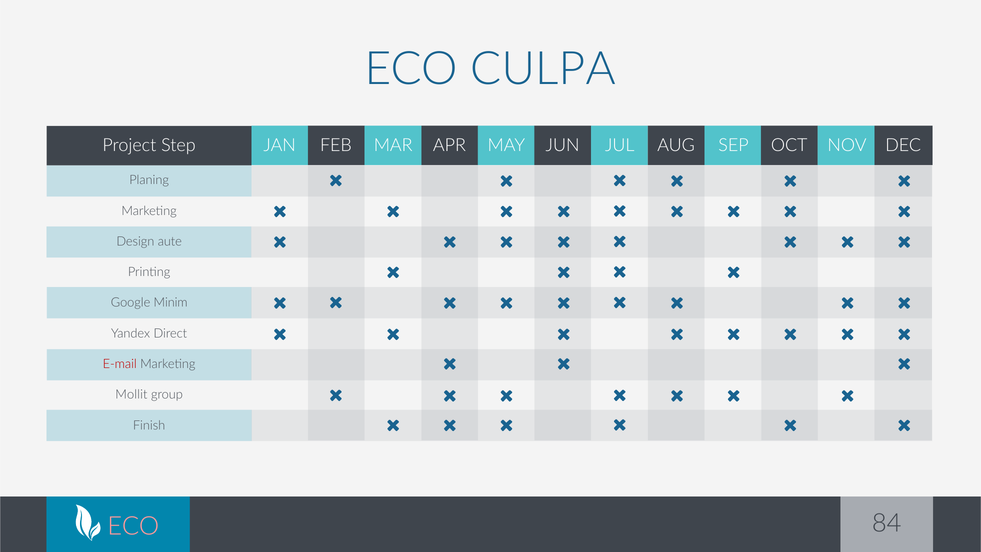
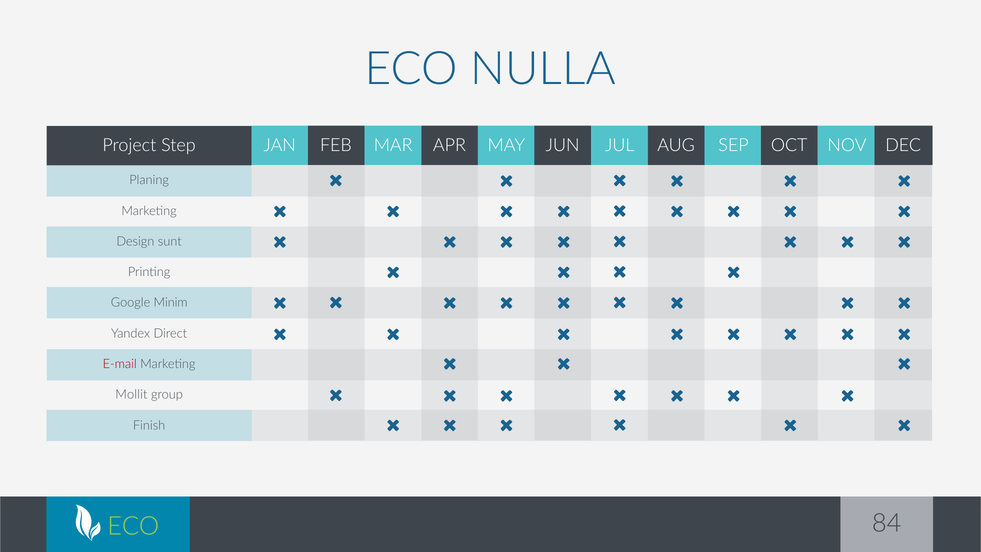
CULPA: CULPA -> NULLA
aute: aute -> sunt
ECO at (133, 526) colour: pink -> light green
